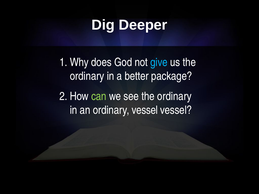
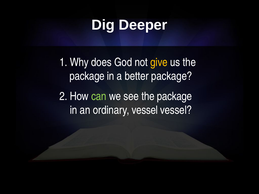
give colour: light blue -> yellow
ordinary at (87, 76): ordinary -> package
see the ordinary: ordinary -> package
